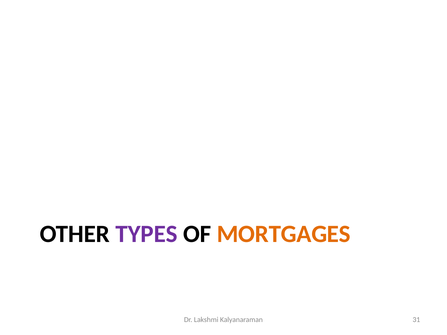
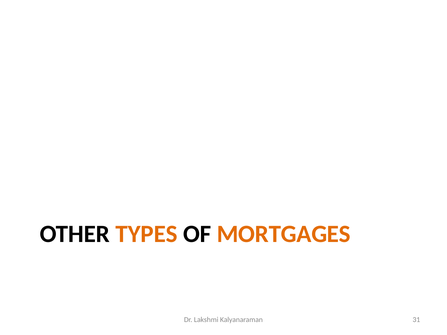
TYPES colour: purple -> orange
